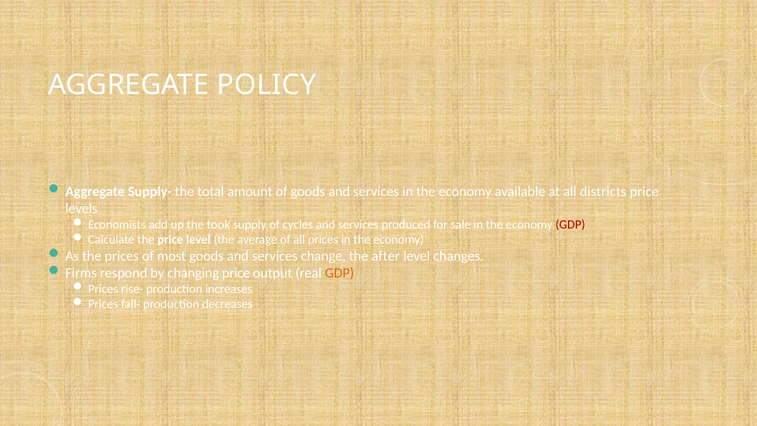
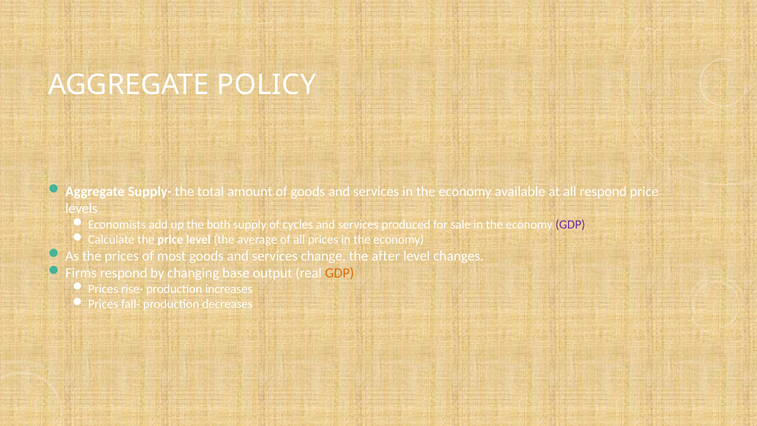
all districts: districts -> respond
took: took -> both
GDP at (570, 224) colour: red -> purple
changing price: price -> base
